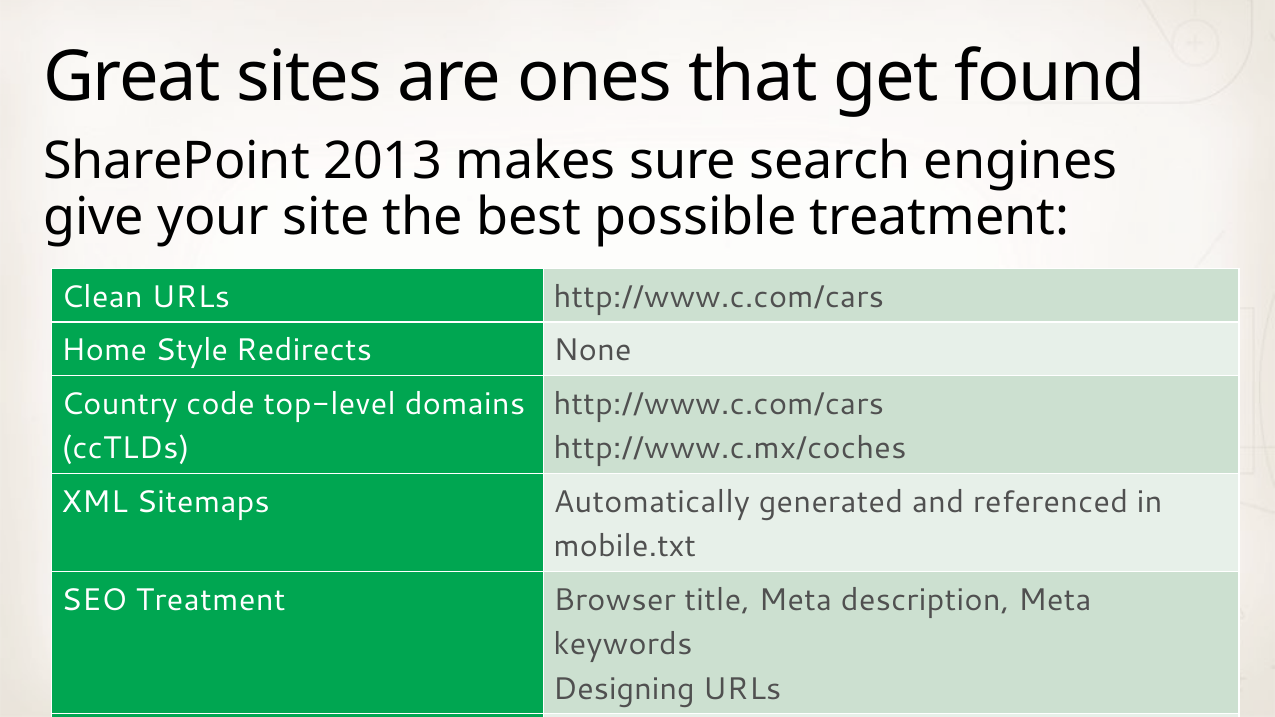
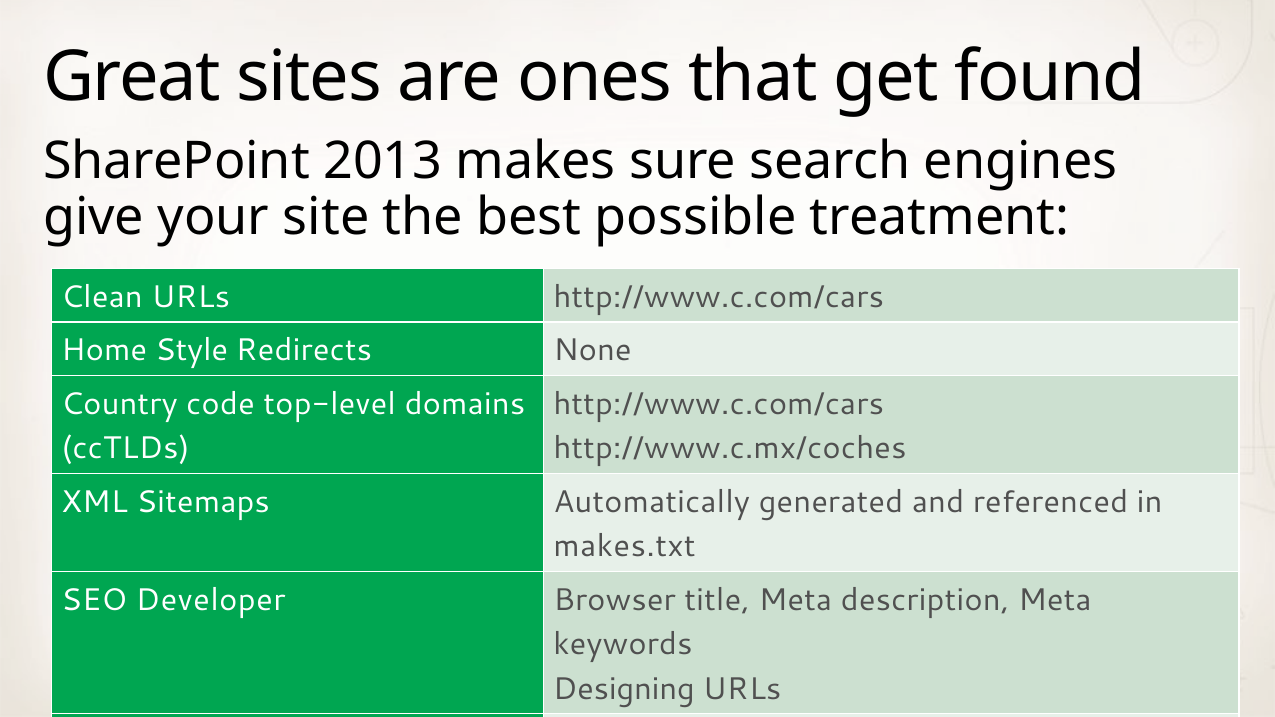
mobile.txt: mobile.txt -> makes.txt
SEO Treatment: Treatment -> Developer
